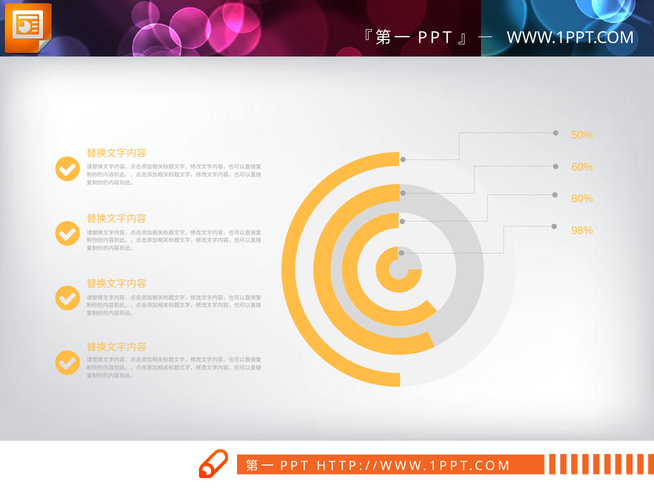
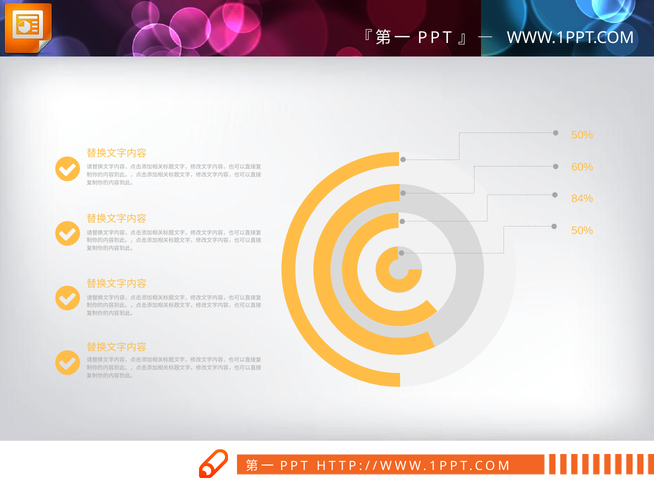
80%: 80% -> 84%
98% at (582, 230): 98% -> 50%
